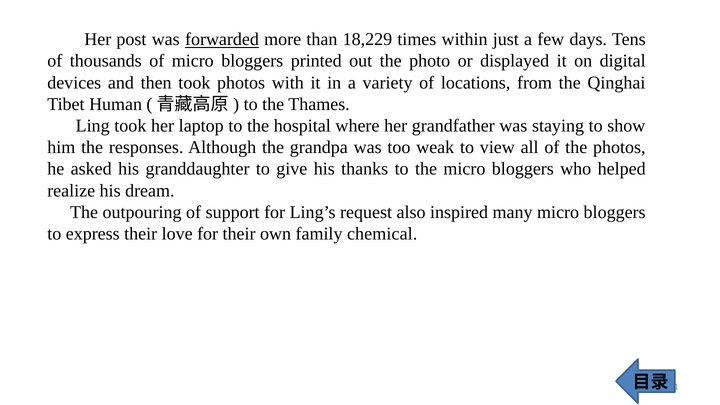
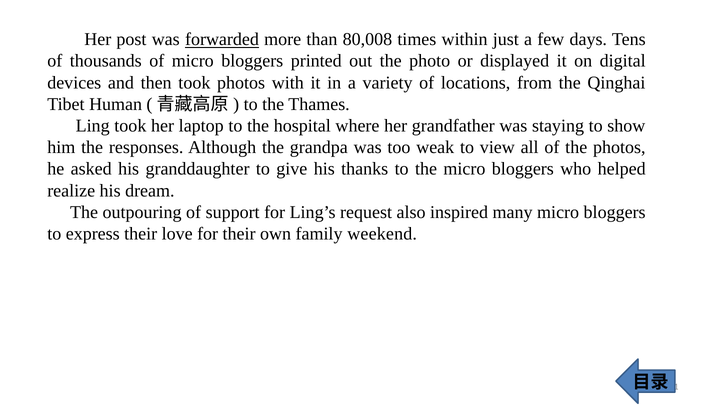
18,229: 18,229 -> 80,008
chemical: chemical -> weekend
